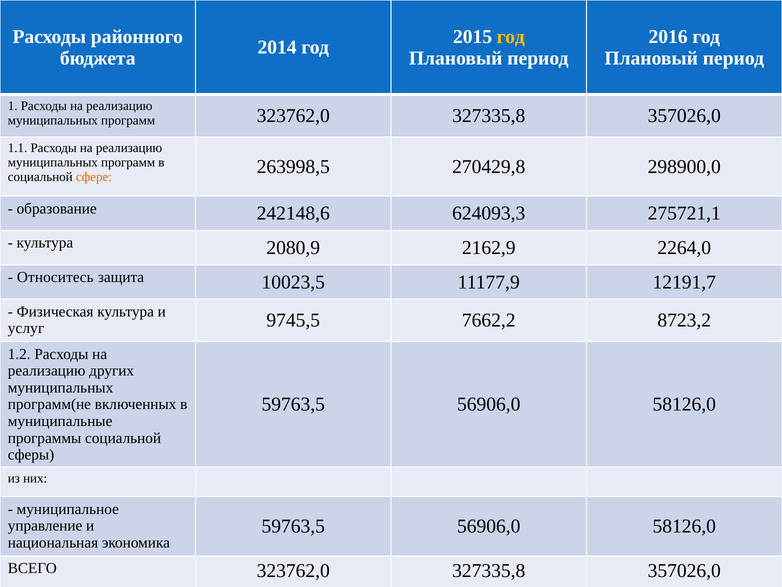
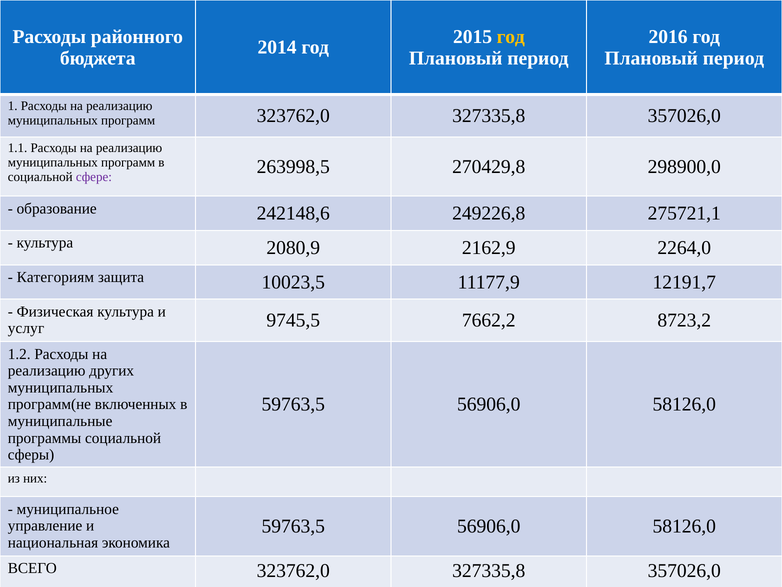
сфере colour: orange -> purple
624093,3: 624093,3 -> 249226,8
Относитесь: Относитесь -> Категориям
